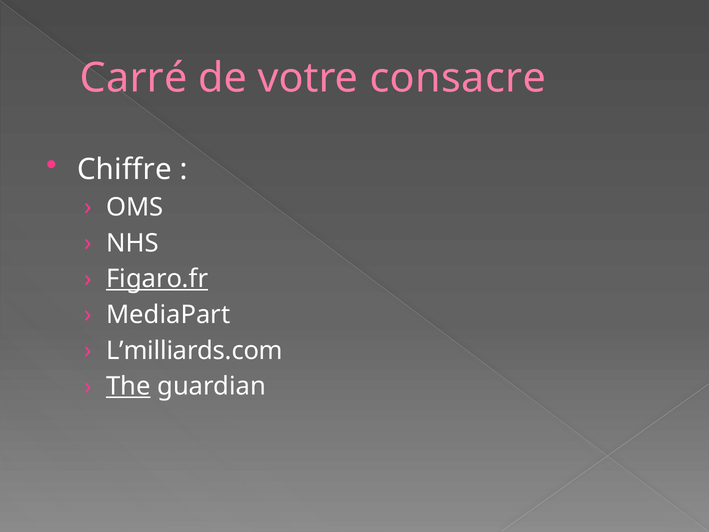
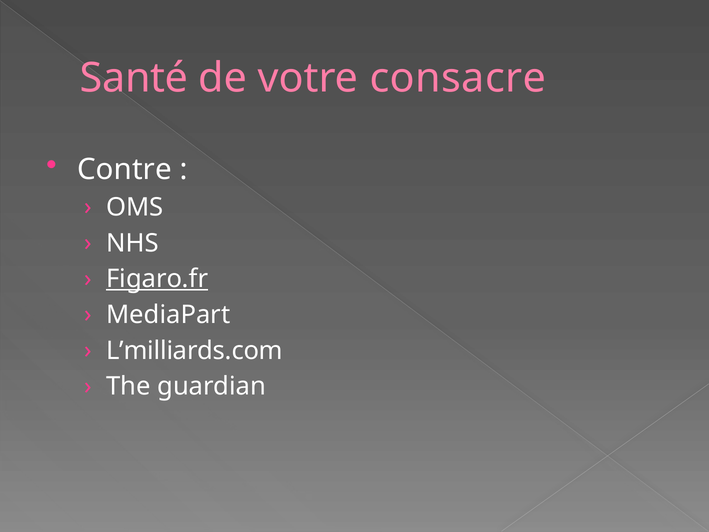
Carré: Carré -> Santé
Chiffre: Chiffre -> Contre
The underline: present -> none
